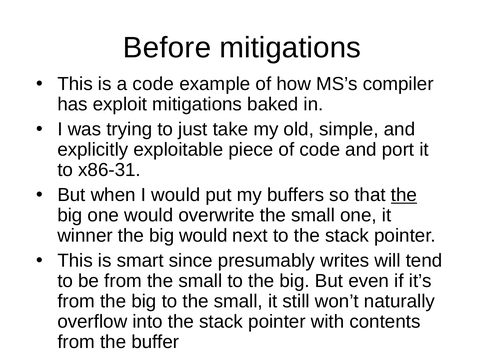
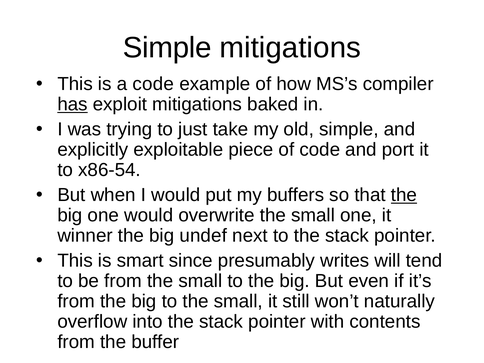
Before at (167, 48): Before -> Simple
has underline: none -> present
x86-31: x86-31 -> x86-54
big would: would -> undef
